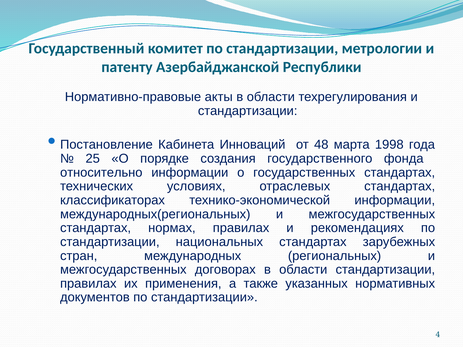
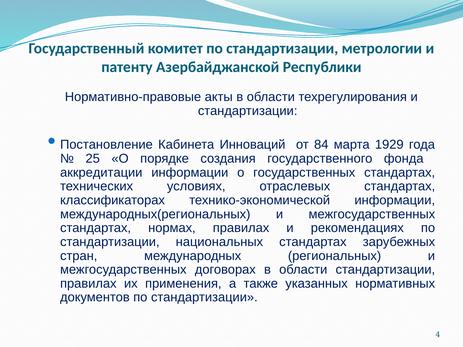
48: 48 -> 84
1998: 1998 -> 1929
относительно: относительно -> аккредитации
